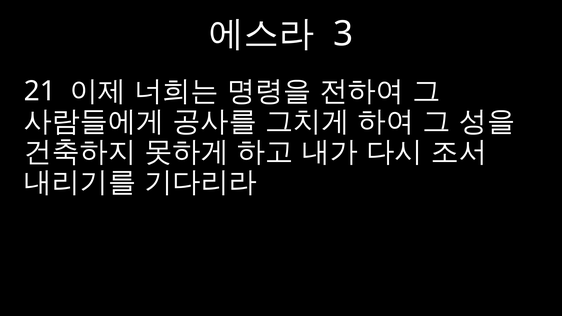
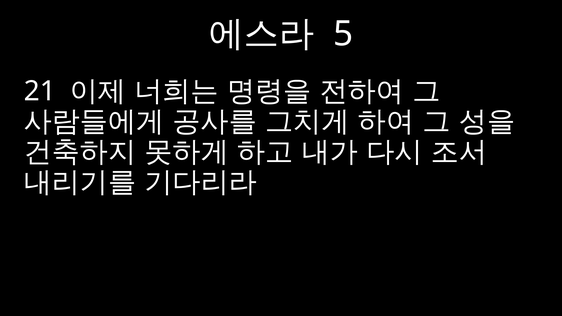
3: 3 -> 5
